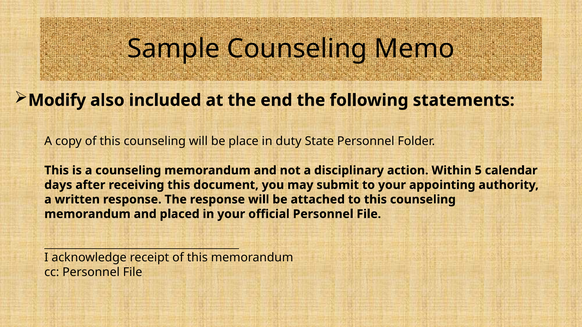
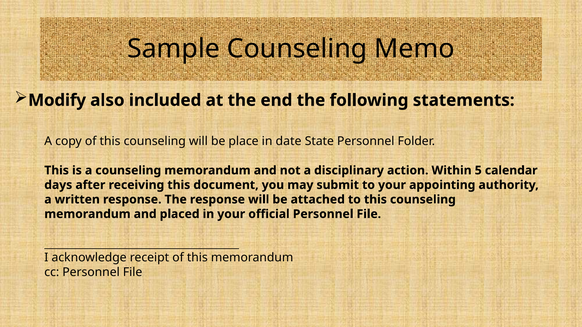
duty: duty -> date
